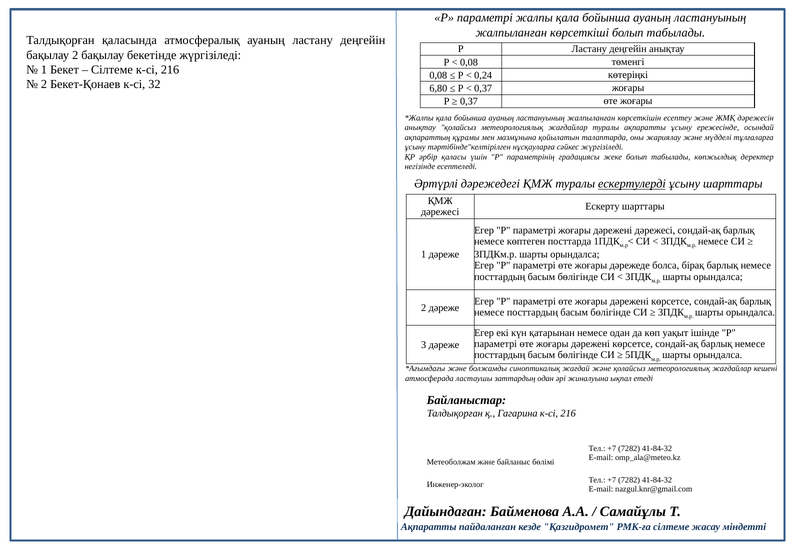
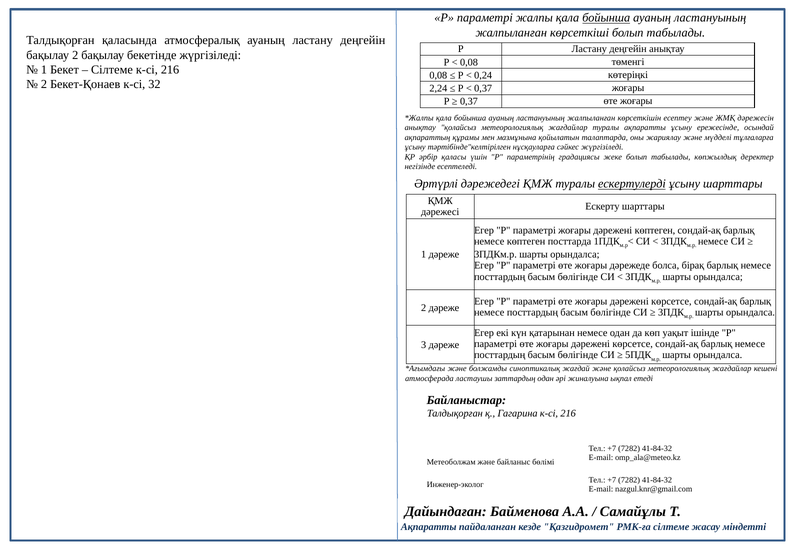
бойынша at (606, 18) underline: none -> present
6,80: 6,80 -> 2,24
дәрежені дәрежесі: дәрежесі -> көптеген
